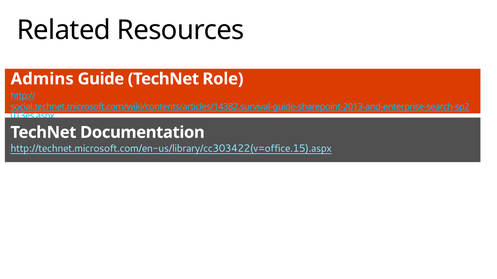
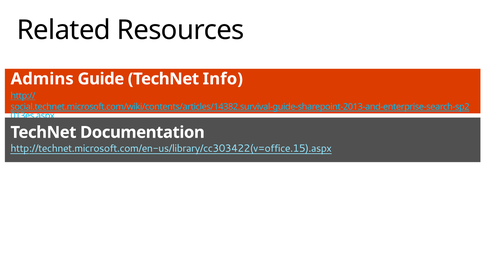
Role: Role -> Info
